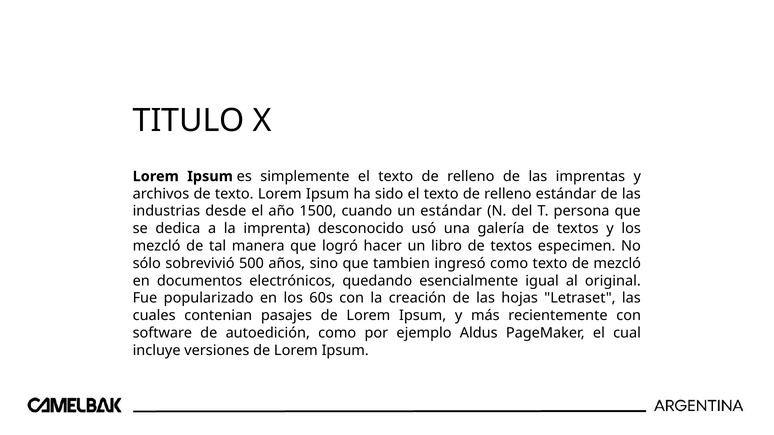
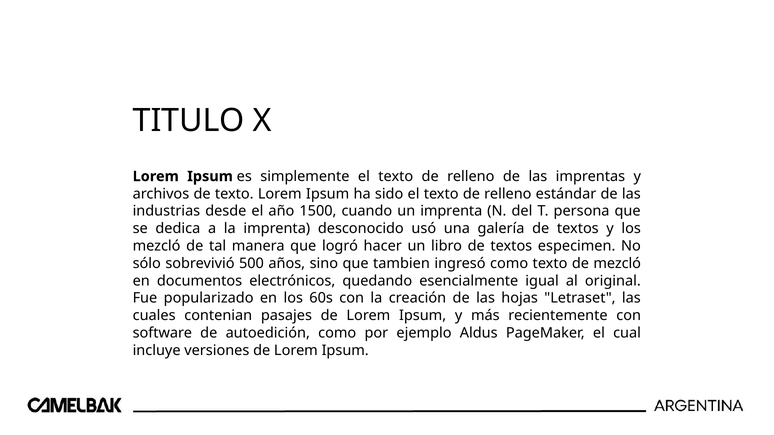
un estándar: estándar -> imprenta
